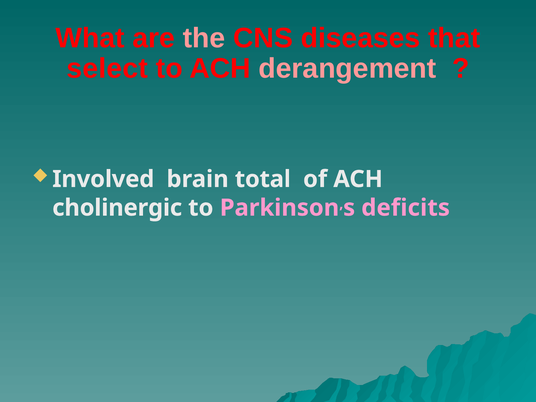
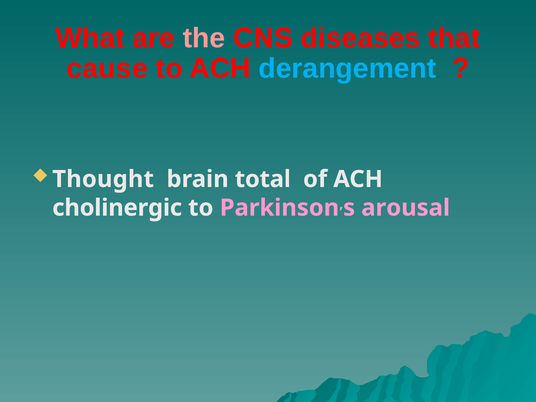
select: select -> cause
derangement colour: pink -> light blue
Involved: Involved -> Thought
deficits: deficits -> arousal
